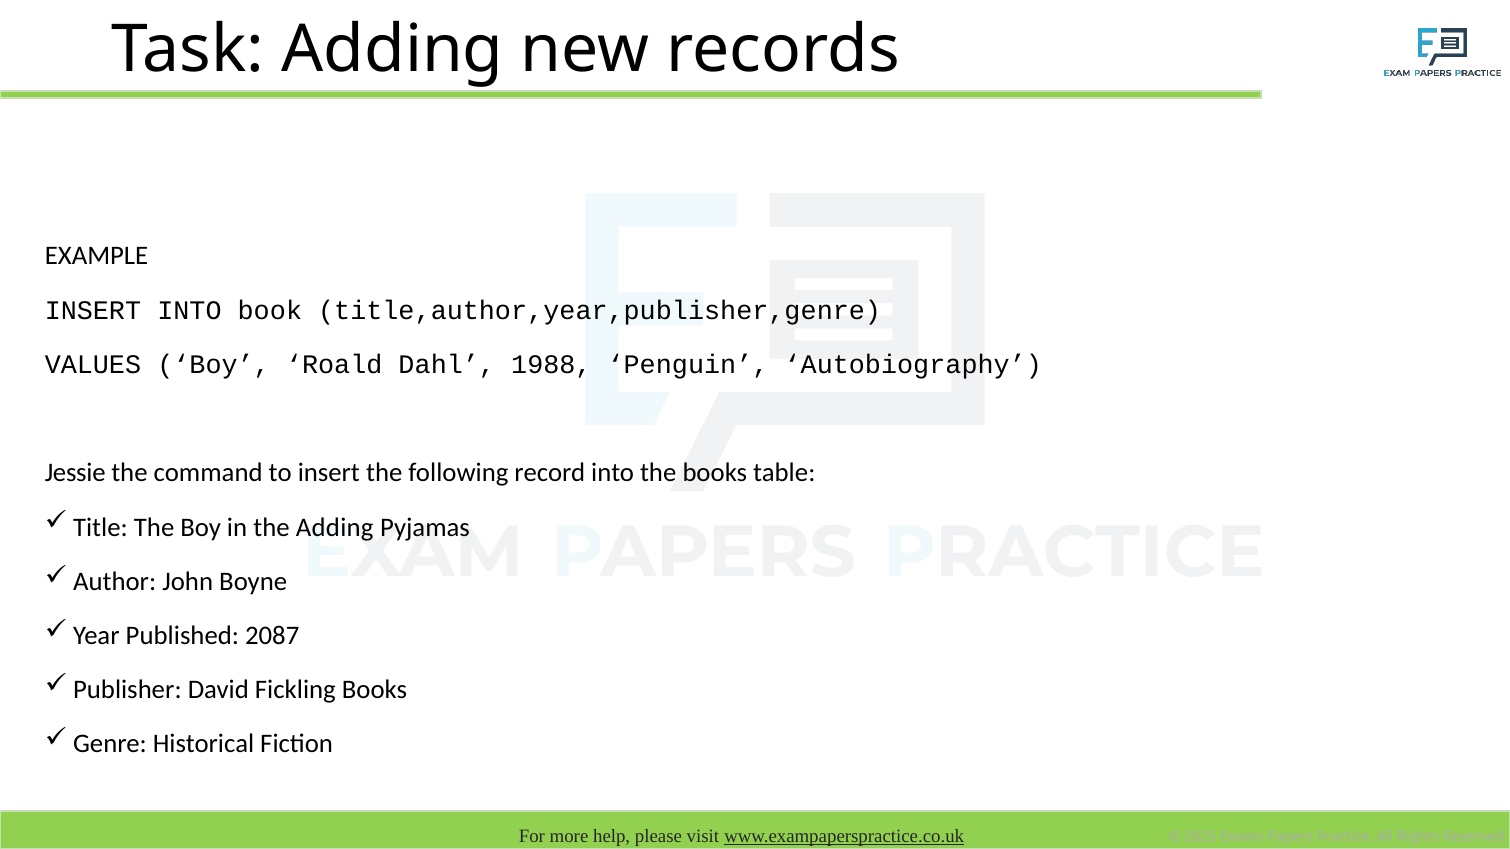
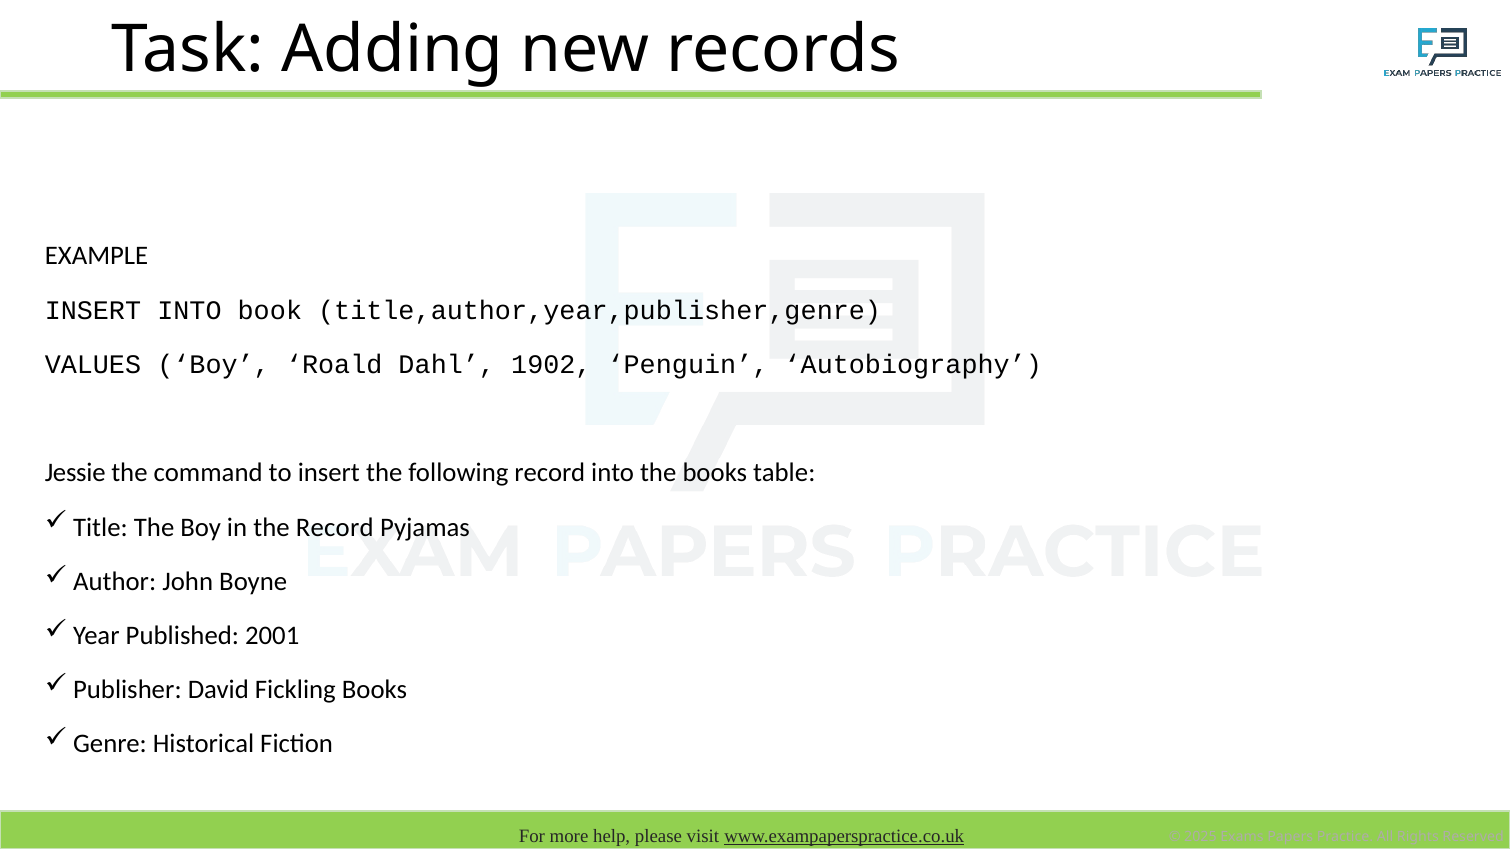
1988: 1988 -> 1902
the Adding: Adding -> Record
2087: 2087 -> 2001
